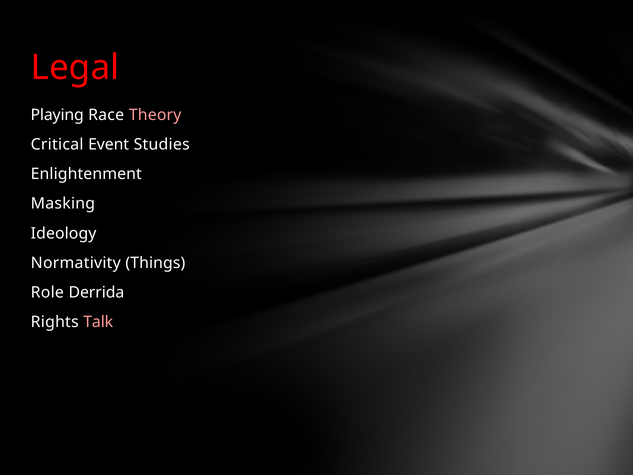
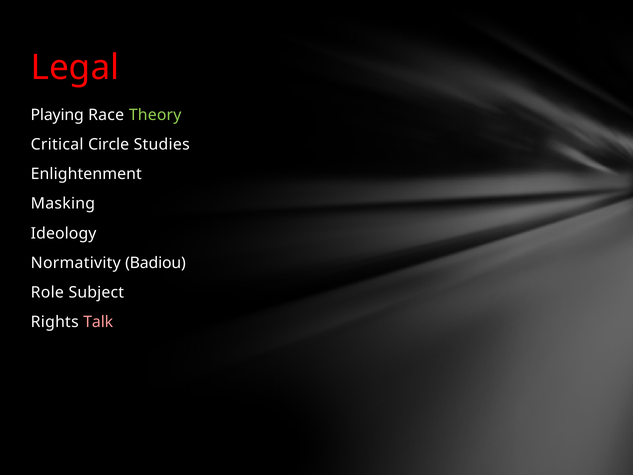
Theory colour: pink -> light green
Event: Event -> Circle
Things: Things -> Badiou
Derrida: Derrida -> Subject
